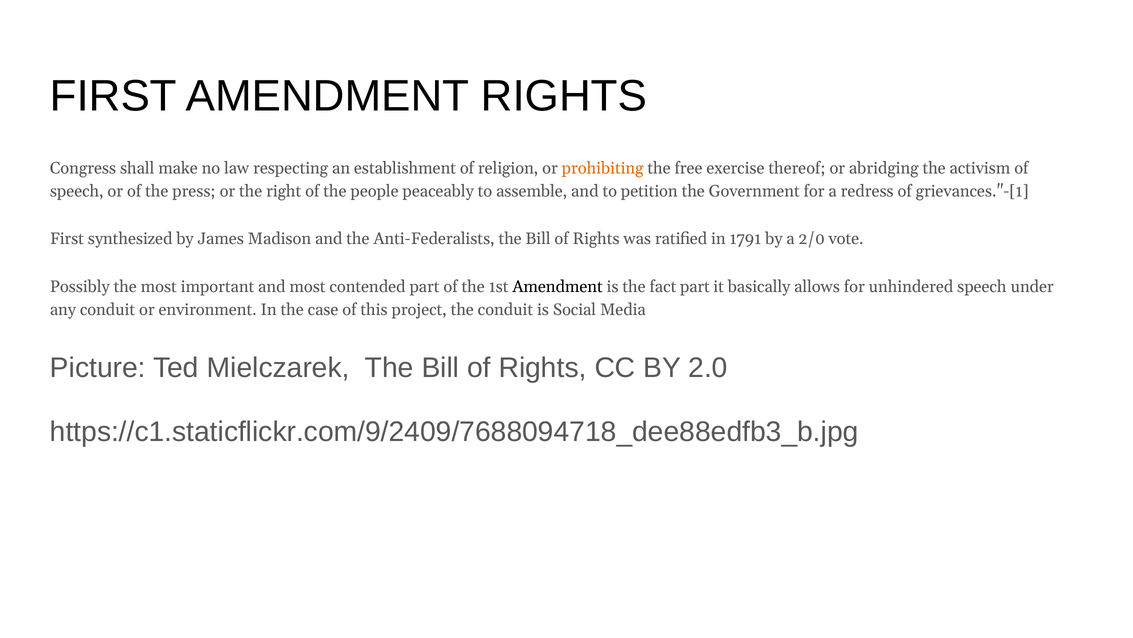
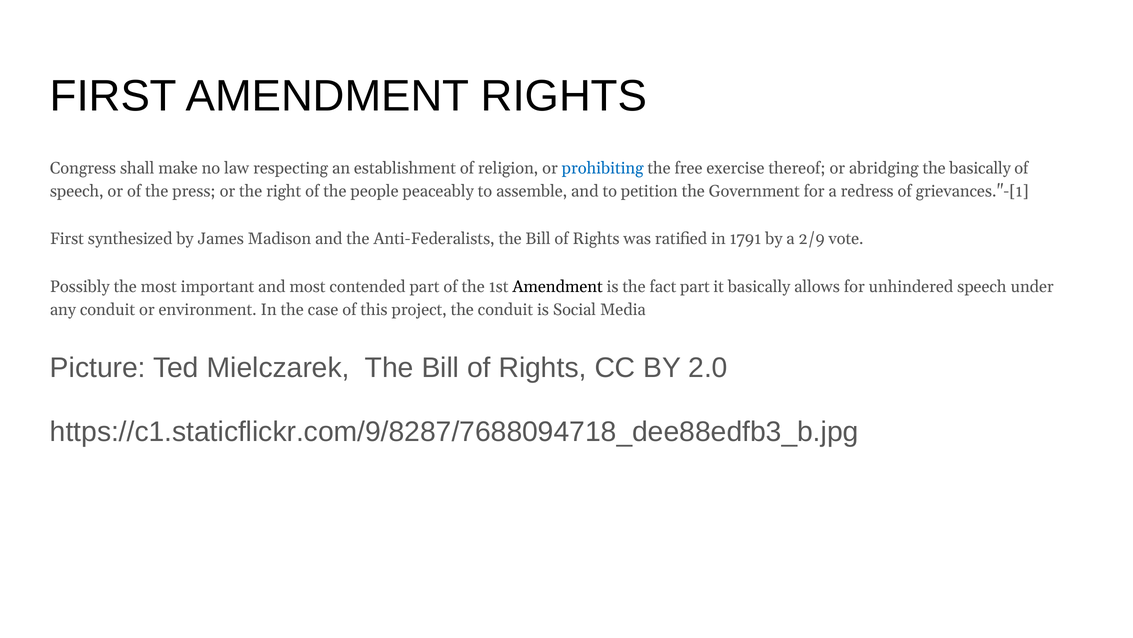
prohibiting colour: orange -> blue
the activism: activism -> basically
2/0: 2/0 -> 2/9
https://c1.staticflickr.com/9/2409/7688094718_dee88edfb3_b.jpg: https://c1.staticflickr.com/9/2409/7688094718_dee88edfb3_b.jpg -> https://c1.staticflickr.com/9/8287/7688094718_dee88edfb3_b.jpg
